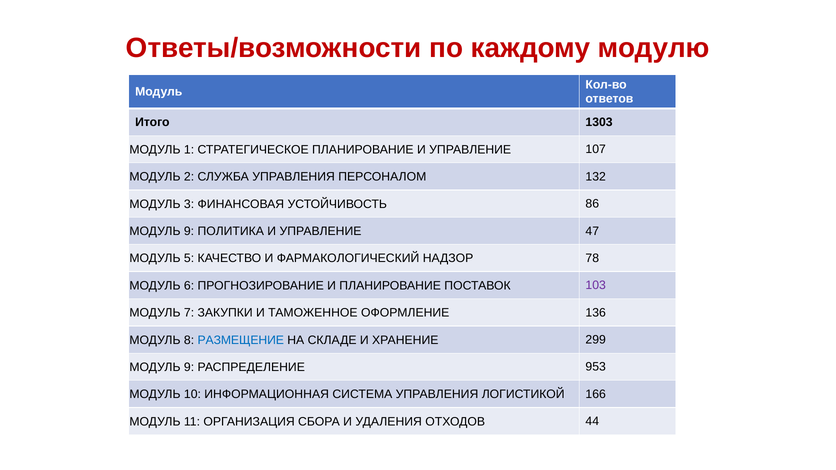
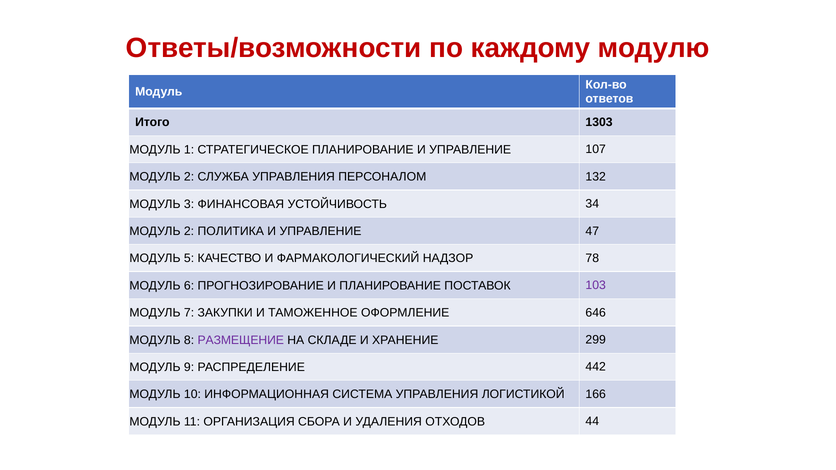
86: 86 -> 34
9 at (189, 231): 9 -> 2
136: 136 -> 646
РАЗМЕЩЕНИЕ colour: blue -> purple
953: 953 -> 442
